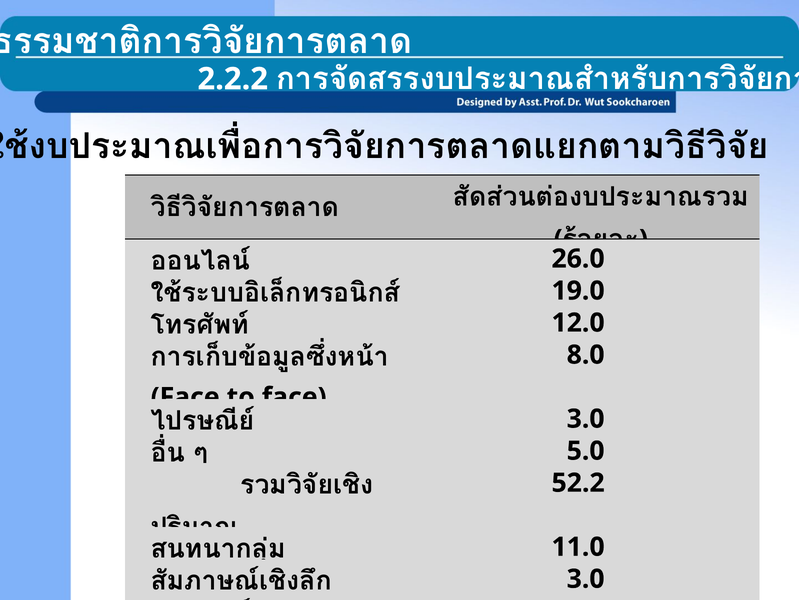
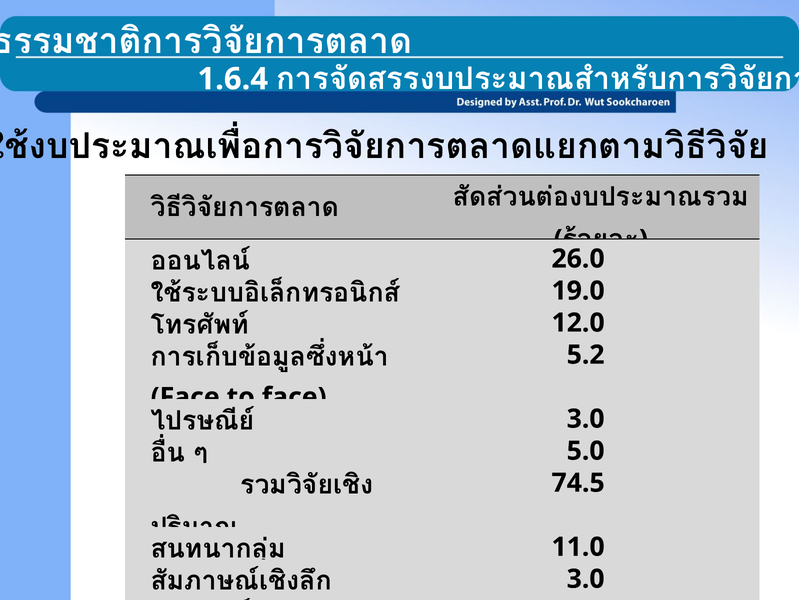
2.2.2: 2.2.2 -> 1.6.4
8.0: 8.0 -> 5.2
52.2: 52.2 -> 74.5
